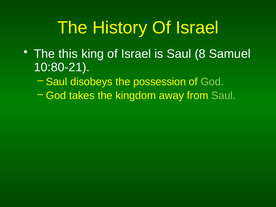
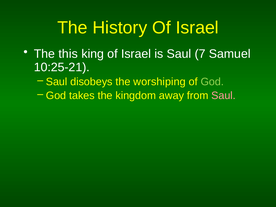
8: 8 -> 7
10:80-21: 10:80-21 -> 10:25-21
possession: possession -> worshiping
Saul at (224, 96) colour: light green -> pink
